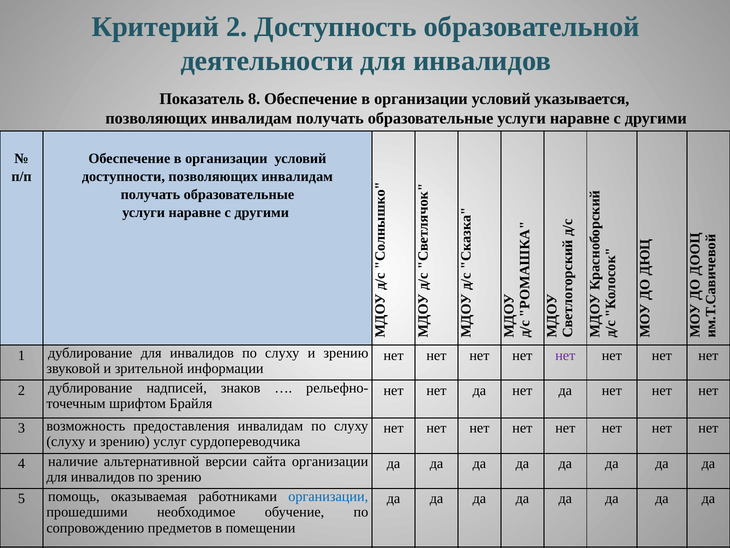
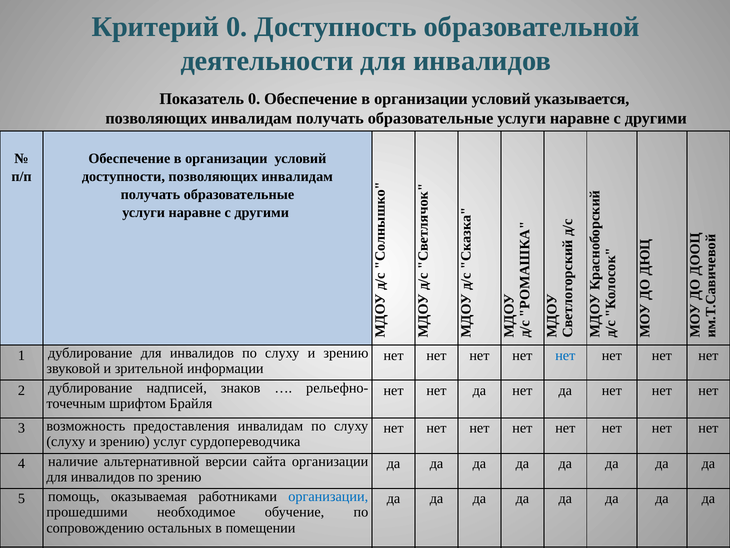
Критерий 2: 2 -> 0
Показатель 8: 8 -> 0
нет at (565, 355) colour: purple -> blue
предметов: предметов -> остальных
